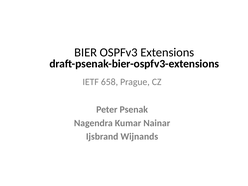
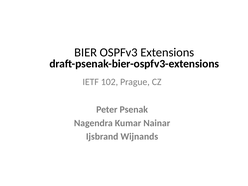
658: 658 -> 102
